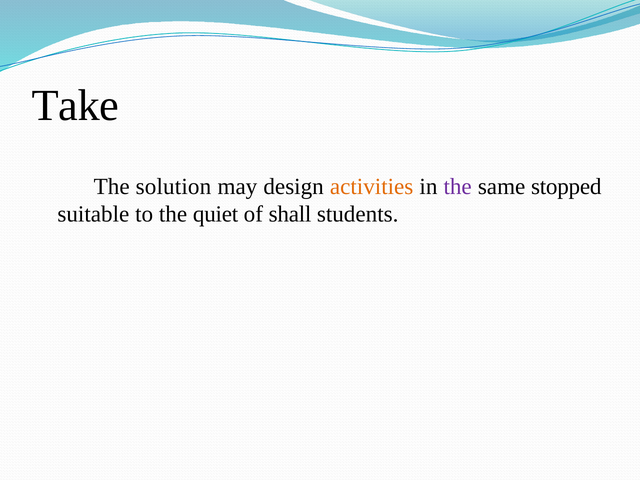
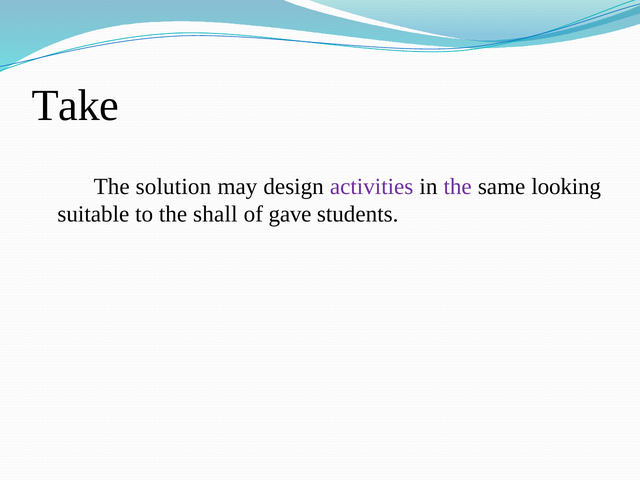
activities colour: orange -> purple
stopped: stopped -> looking
quiet: quiet -> shall
shall: shall -> gave
